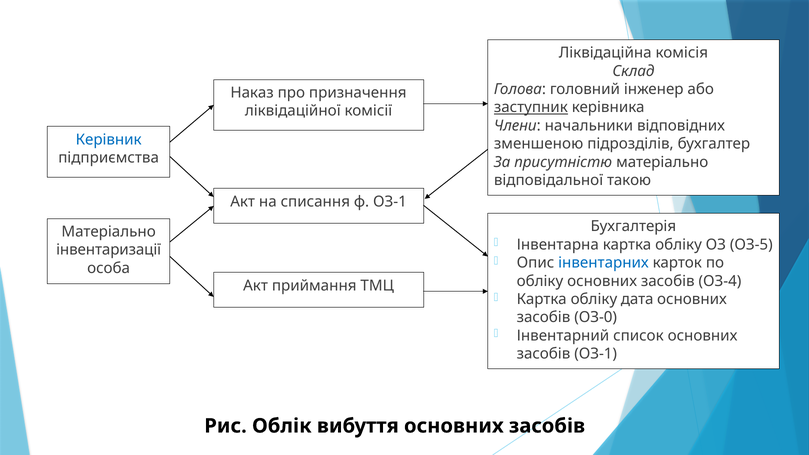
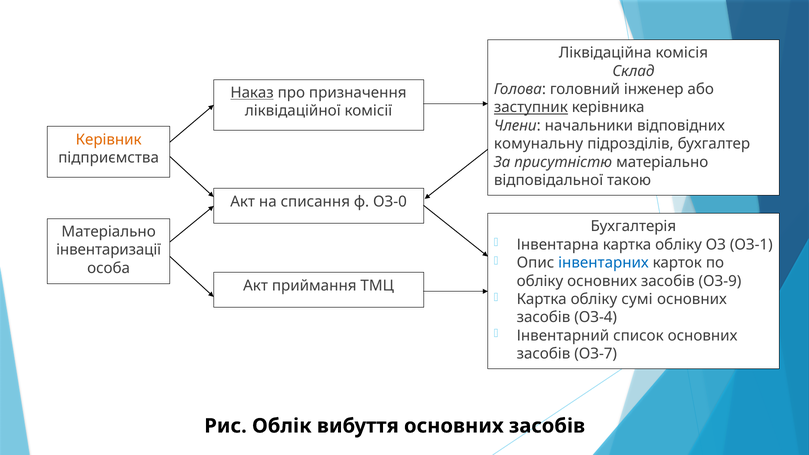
Наказ underline: none -> present
Керівник colour: blue -> orange
зменшеною: зменшеною -> комунальну
ф ОЗ-1: ОЗ-1 -> ОЗ-0
ОЗ-5: ОЗ-5 -> ОЗ-1
ОЗ-4: ОЗ-4 -> ОЗ-9
дата: дата -> сумі
ОЗ-0: ОЗ-0 -> ОЗ-4
засобів ОЗ-1: ОЗ-1 -> ОЗ-7
